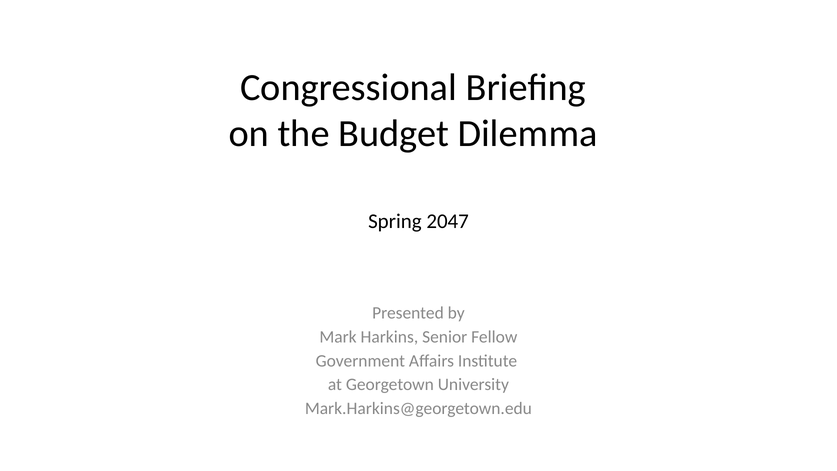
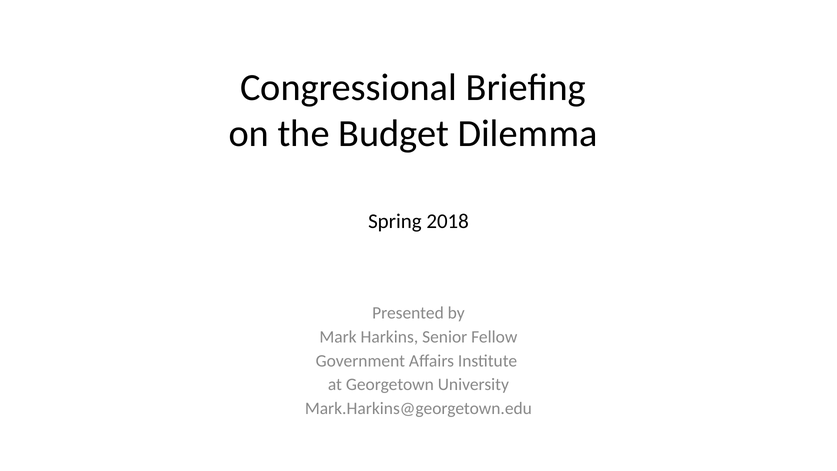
2047: 2047 -> 2018
